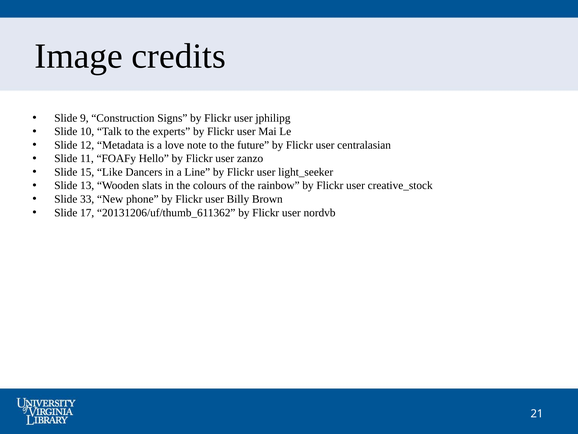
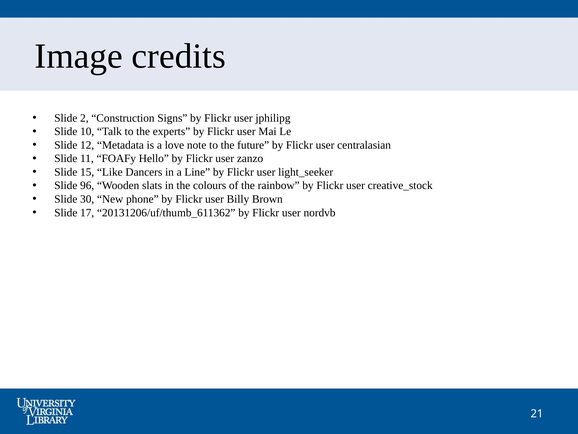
9: 9 -> 2
13: 13 -> 96
33: 33 -> 30
